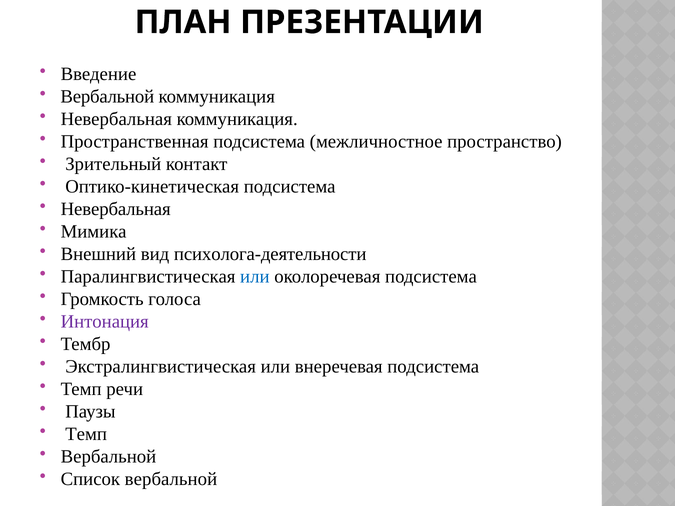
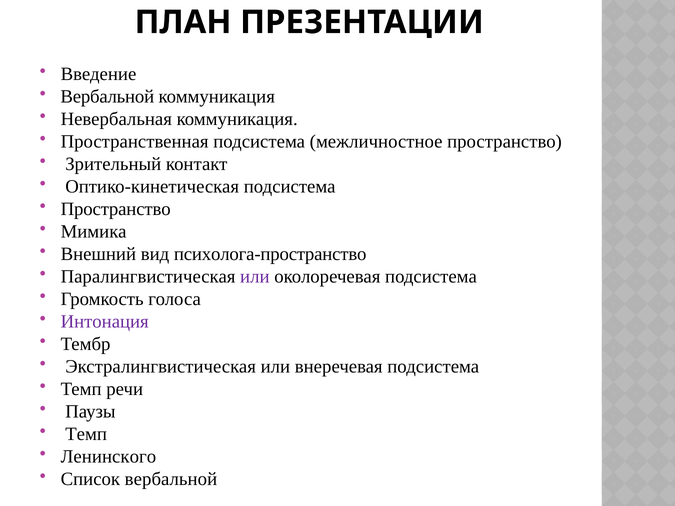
Невербальная at (116, 209): Невербальная -> Пространство
психолога-деятельности: психолога-деятельности -> психолога-пространство
или at (255, 276) colour: blue -> purple
Вербальной at (108, 457): Вербальной -> Ленинского
